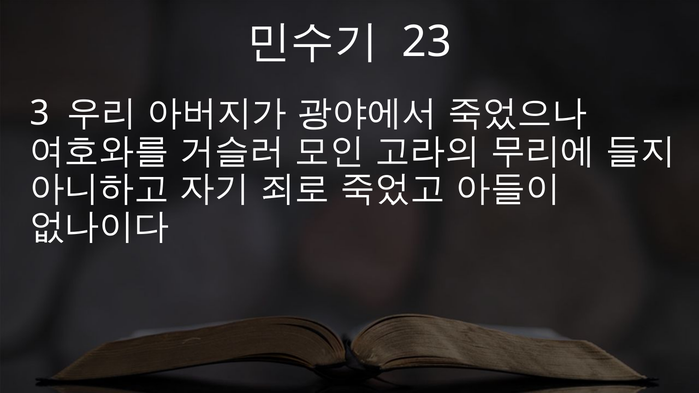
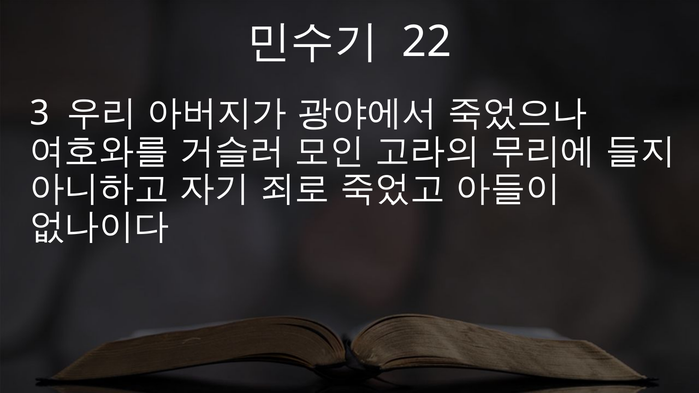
23: 23 -> 22
